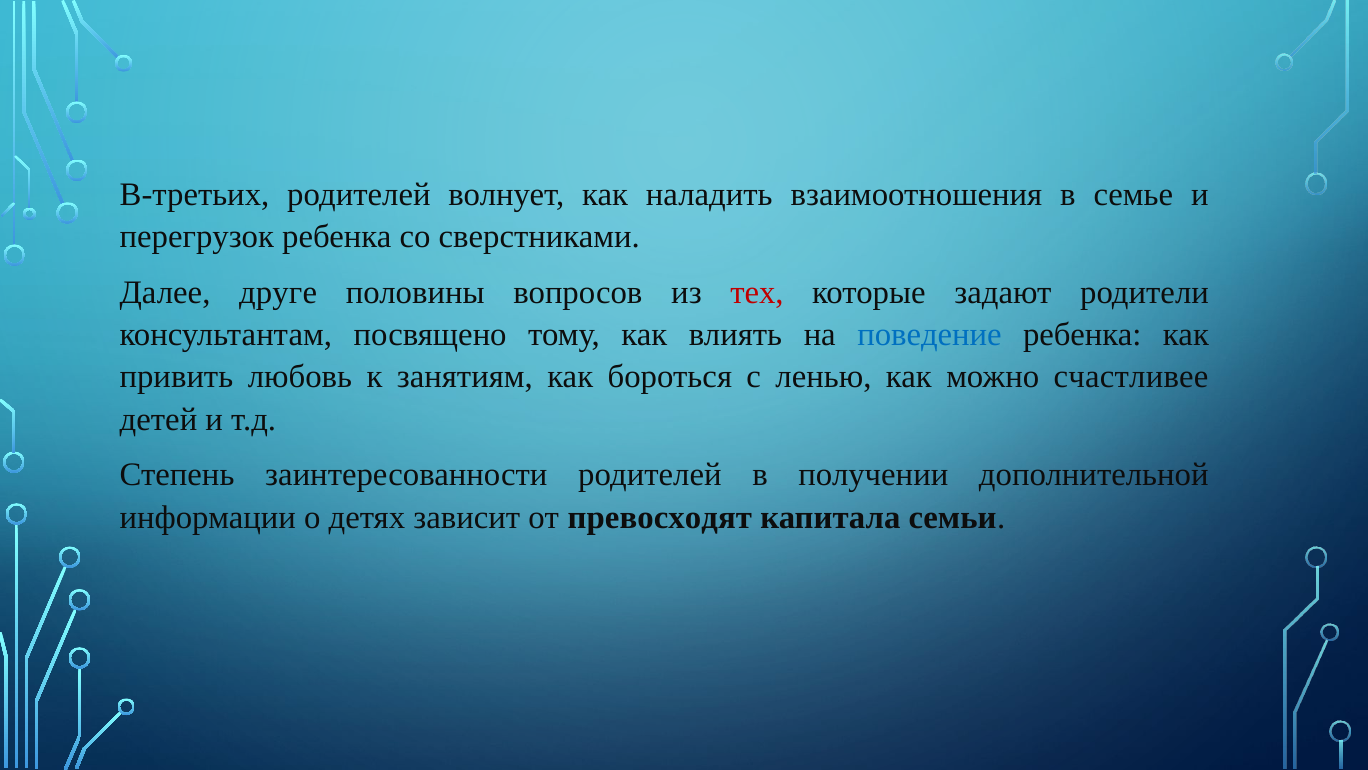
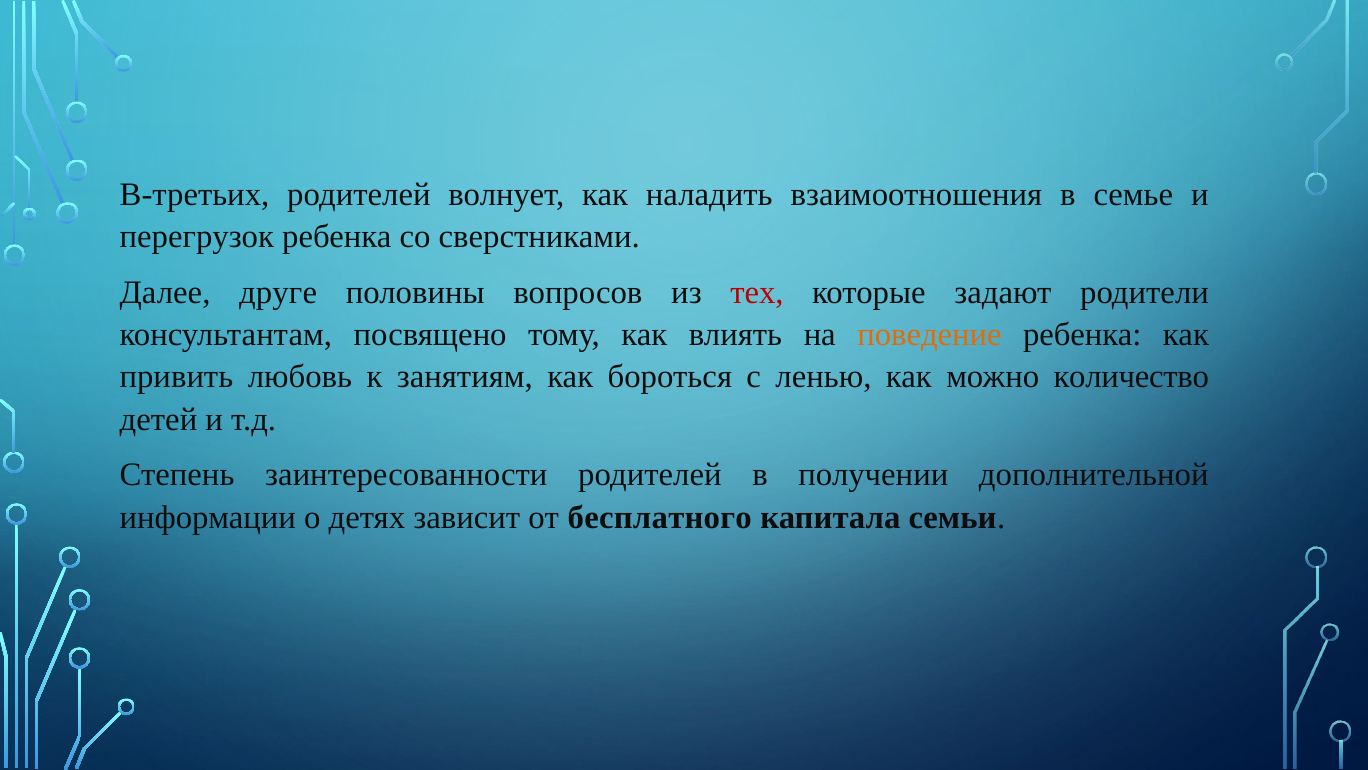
поведение colour: blue -> orange
счастливее: счастливее -> количество
превосходят: превосходят -> бесплатного
